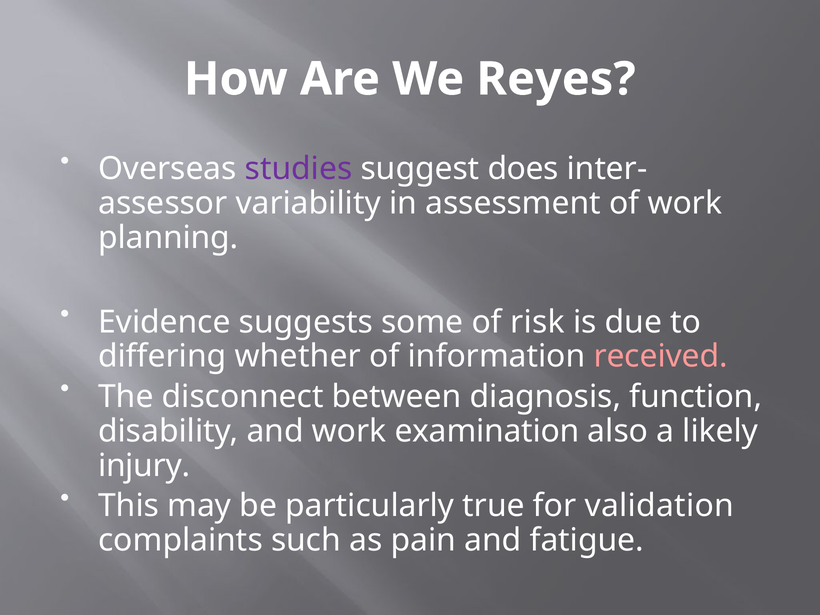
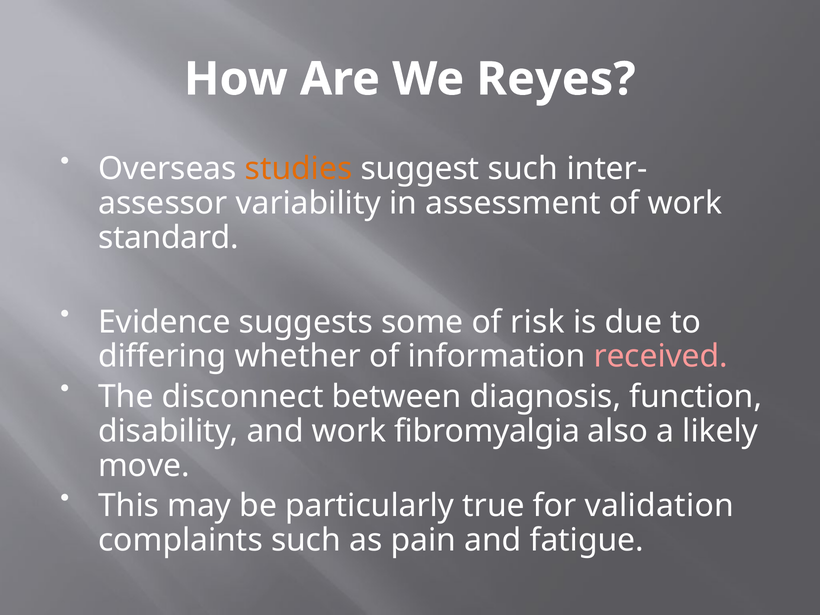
studies colour: purple -> orange
suggest does: does -> such
planning: planning -> standard
examination: examination -> fibromyalgia
injury: injury -> move
